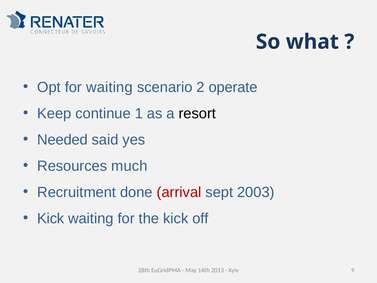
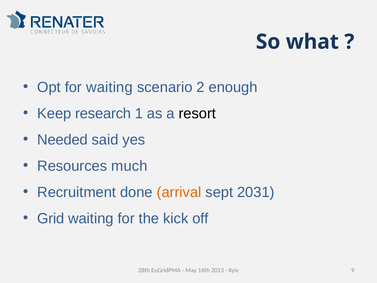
operate: operate -> enough
continue: continue -> research
arrival colour: red -> orange
2003: 2003 -> 2031
Kick at (51, 218): Kick -> Grid
